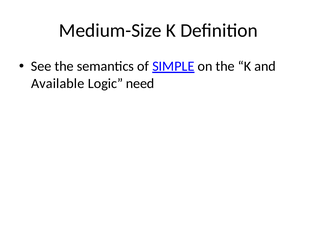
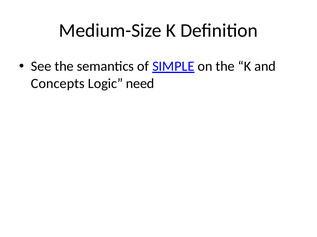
Available: Available -> Concepts
